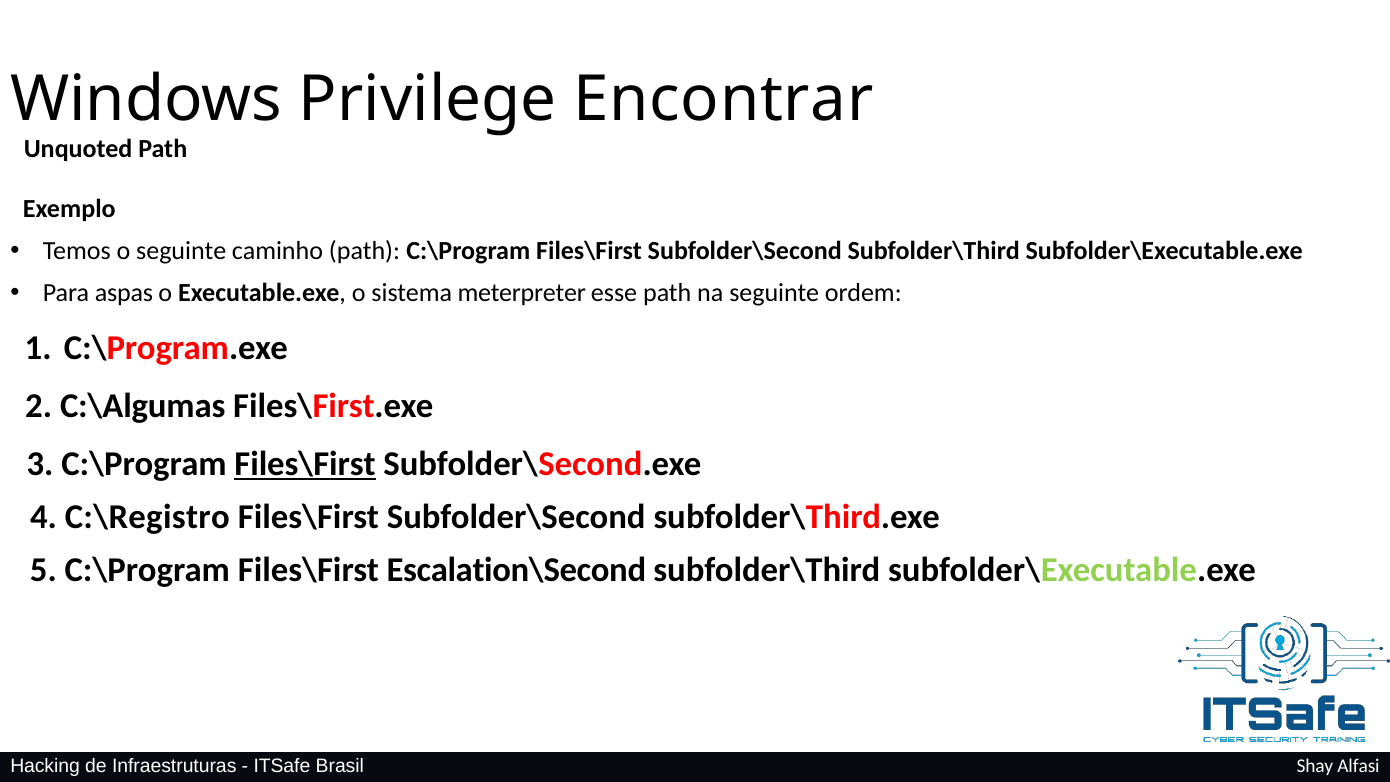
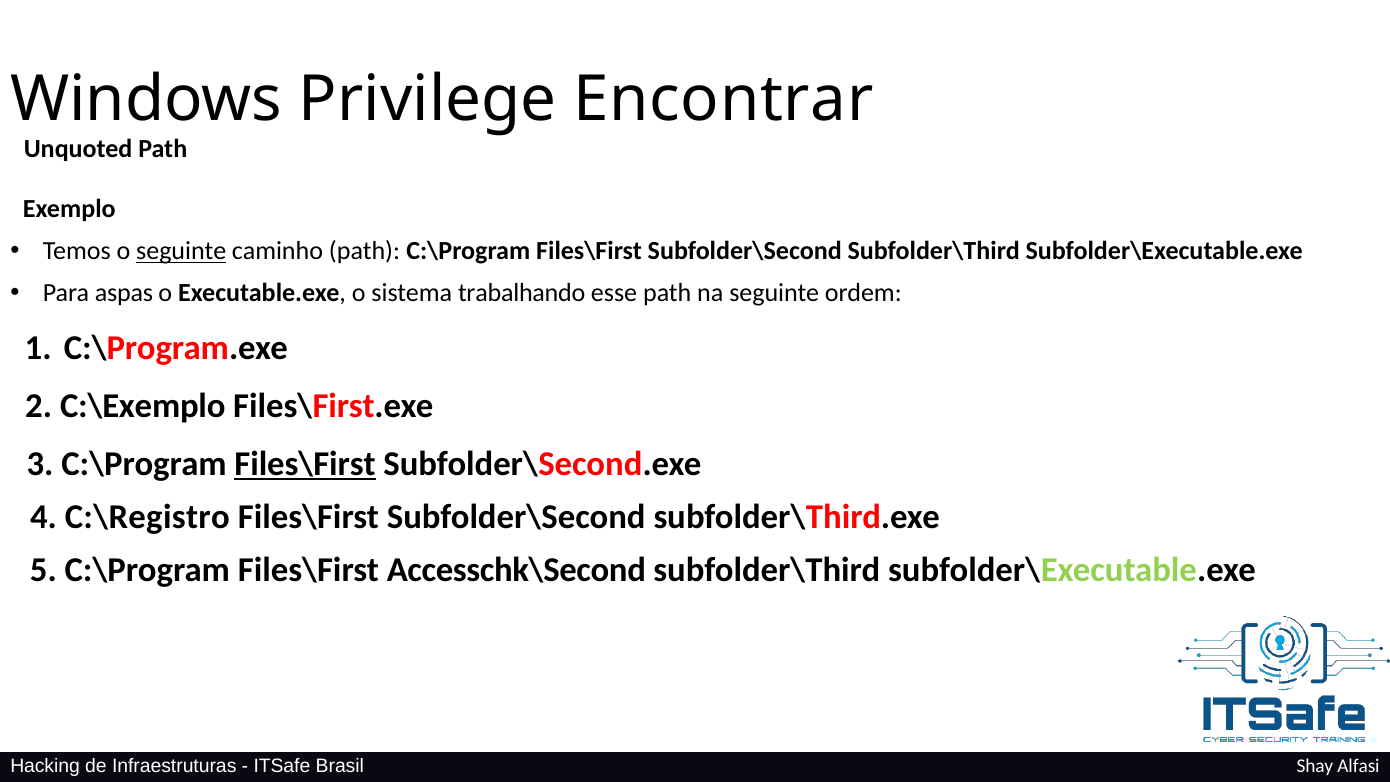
seguinte at (181, 251) underline: none -> present
meterpreter: meterpreter -> trabalhando
C:\Algumas: C:\Algumas -> C:\Exemplo
Escalation\Second: Escalation\Second -> Accesschk\Second
